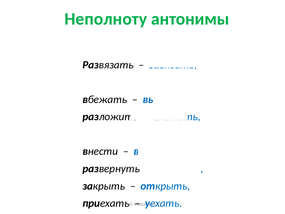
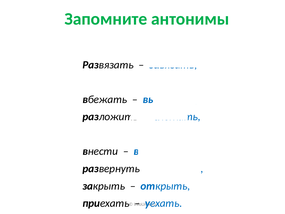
Неполноту: Неполноту -> Запомните
